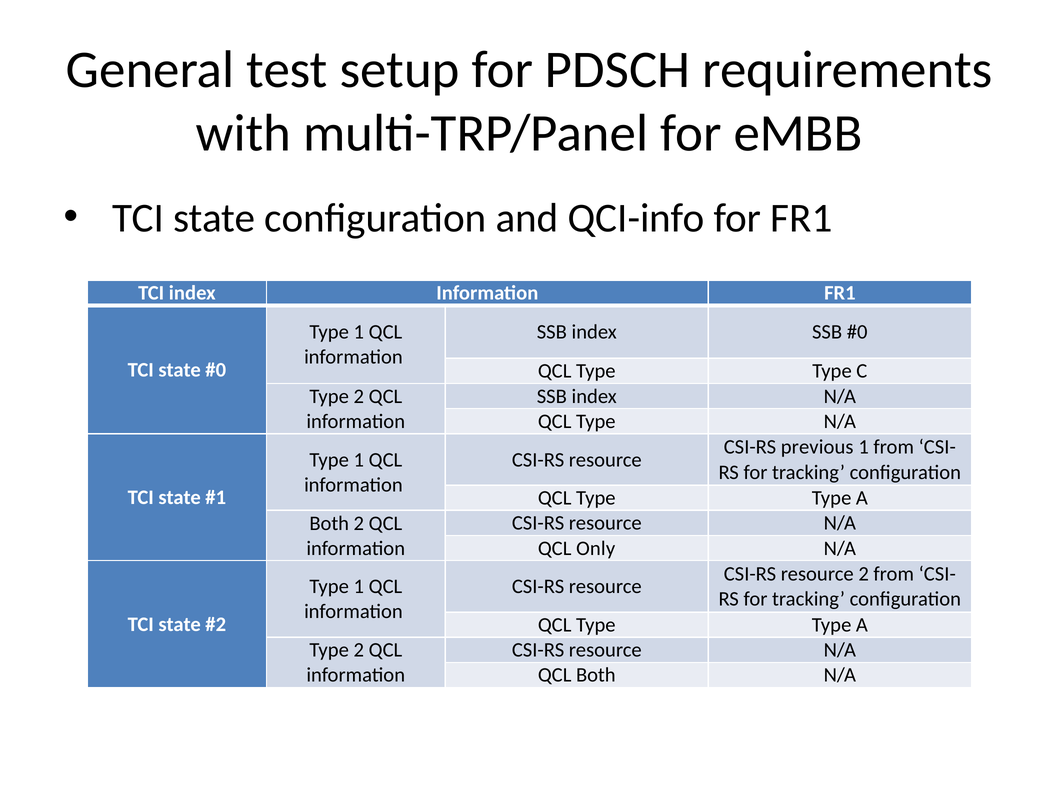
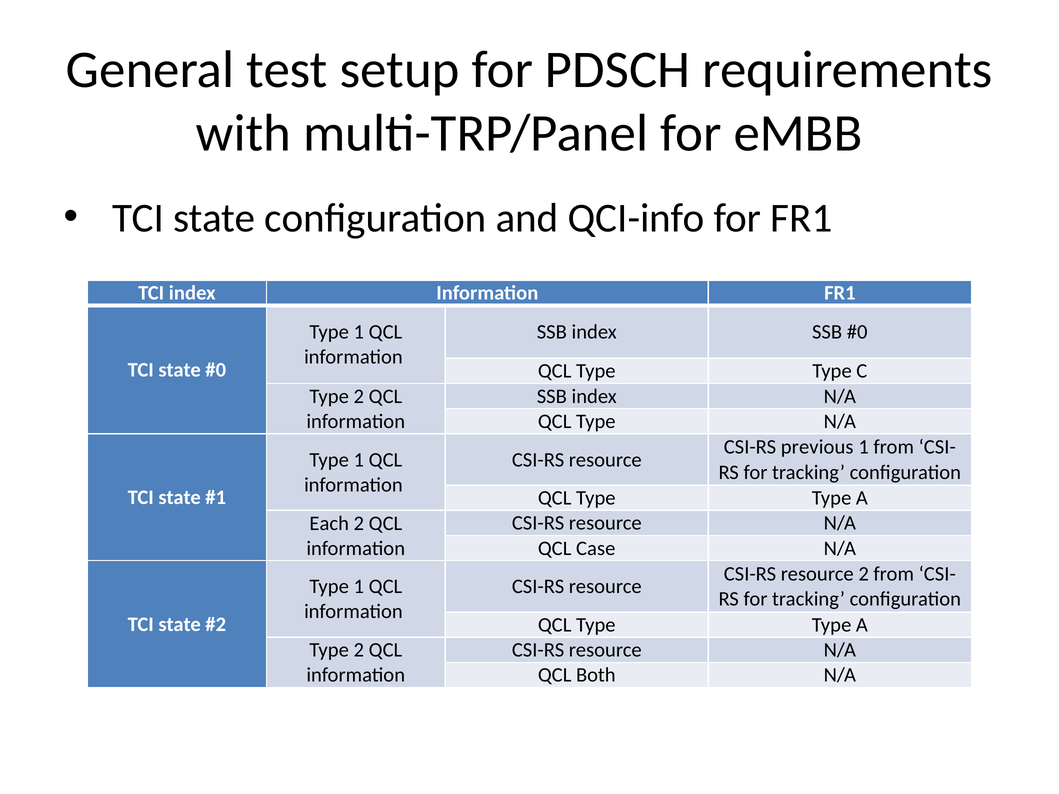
Both at (329, 523): Both -> Each
Only: Only -> Case
